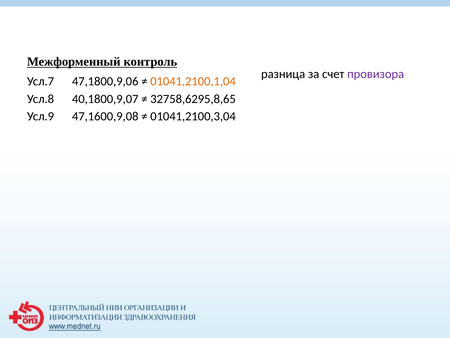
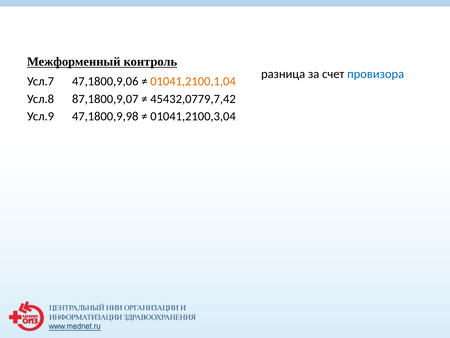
провизора colour: purple -> blue
40,1800,9,07: 40,1800,9,07 -> 87,1800,9,07
32758,6295,8,65: 32758,6295,8,65 -> 45432,0779,7,42
47,1600,9,08: 47,1600,9,08 -> 47,1800,9,98
